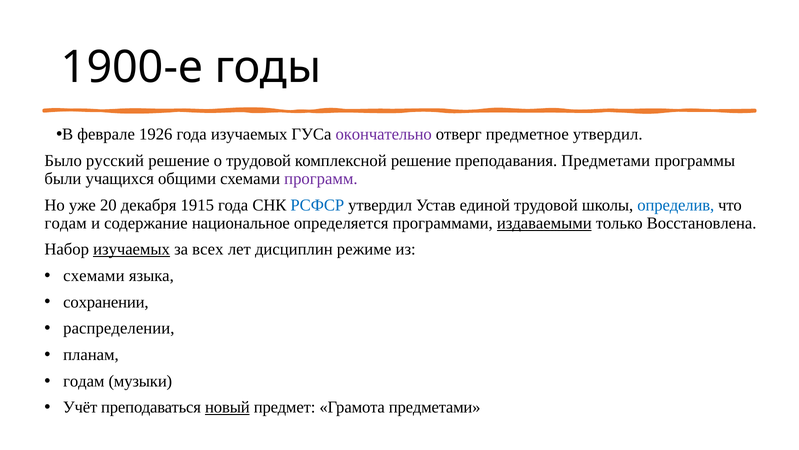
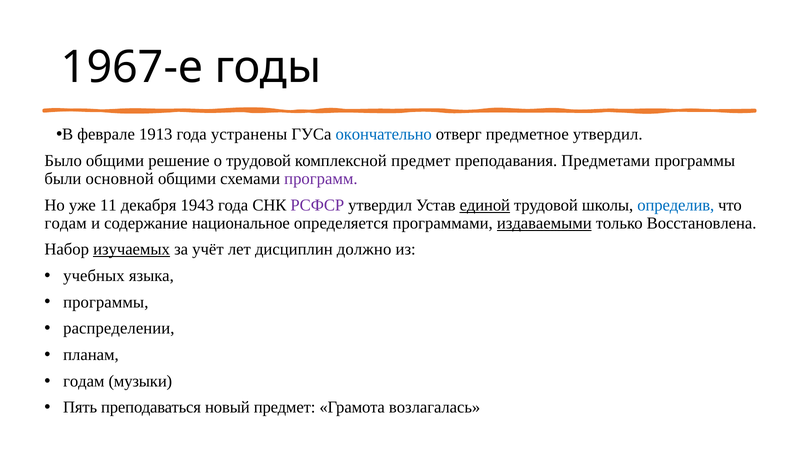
1900-е: 1900-е -> 1967-е
1926: 1926 -> 1913
года изучаемых: изучаемых -> устранены
окончательно colour: purple -> blue
Было русский: русский -> общими
комплексной решение: решение -> предмет
учащихся: учащихся -> основной
20: 20 -> 11
1915: 1915 -> 1943
РСФСР colour: blue -> purple
единой underline: none -> present
всех: всех -> учёт
режиме: режиме -> должно
схемами at (94, 275): схемами -> учебных
сохранении at (106, 302): сохранении -> программы
Учёт: Учёт -> Пять
новый underline: present -> none
Грамота предметами: предметами -> возлагалась
